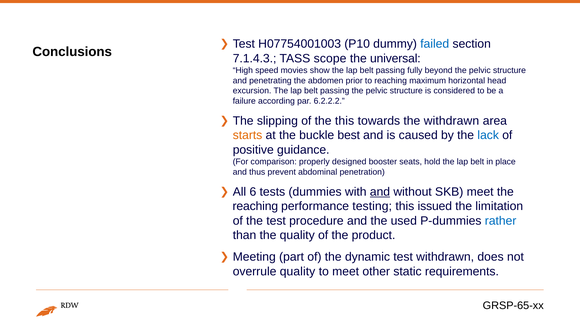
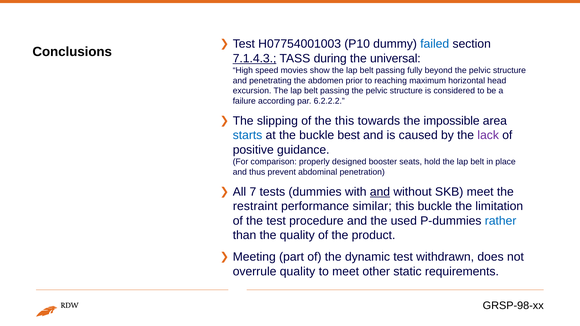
7.1.4.3 underline: none -> present
scope: scope -> during
the withdrawn: withdrawn -> impossible
starts colour: orange -> blue
lack colour: blue -> purple
6: 6 -> 7
reaching at (255, 206): reaching -> restraint
testing: testing -> similar
this issued: issued -> buckle
GRSP-65-xx: GRSP-65-xx -> GRSP-98-xx
